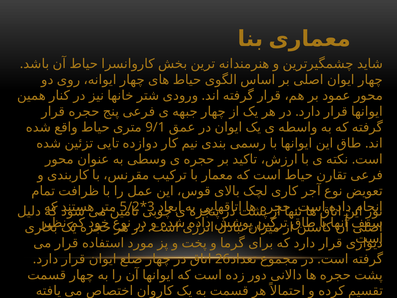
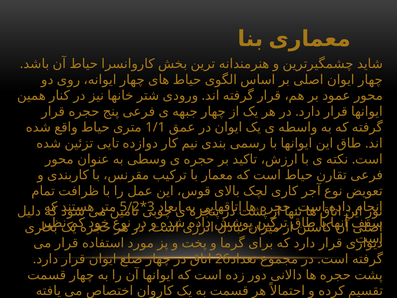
9/1: 9/1 -> 1/1
